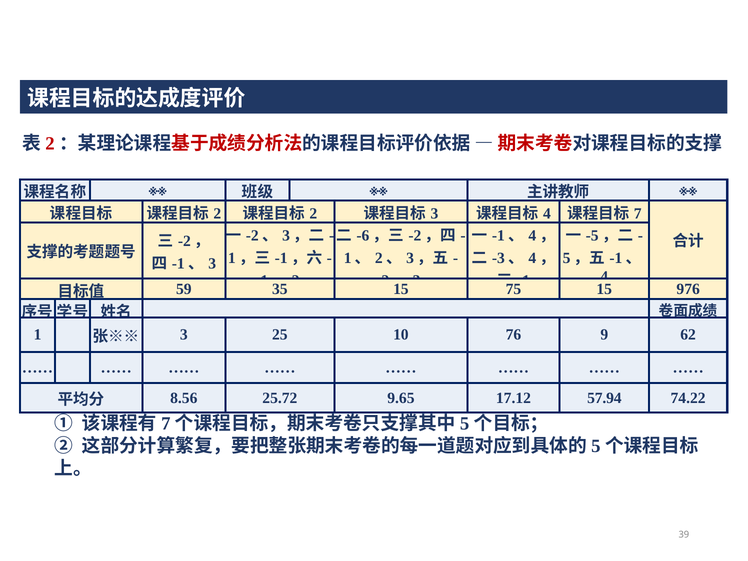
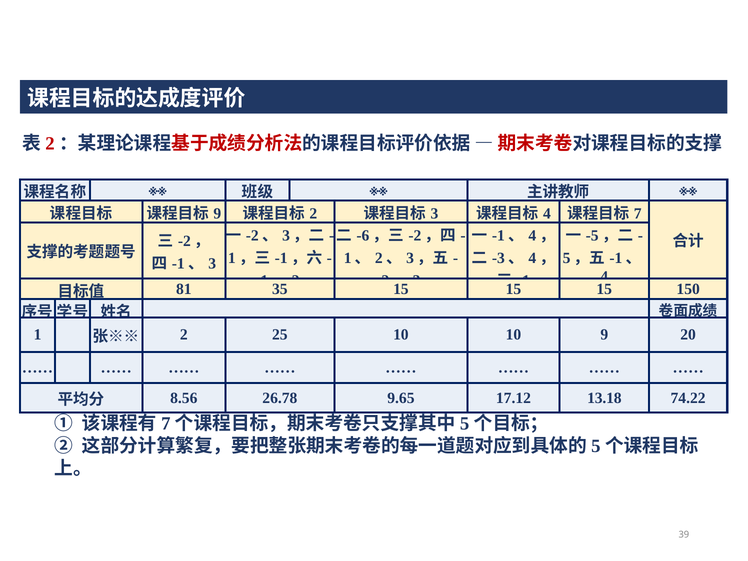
2 at (217, 213): 2 -> 9
59: 59 -> 81
75 at (513, 289): 75 -> 15
976: 976 -> 150
3 at (184, 335): 3 -> 2
10 76: 76 -> 10
62: 62 -> 20
25.72: 25.72 -> 26.78
57.94: 57.94 -> 13.18
